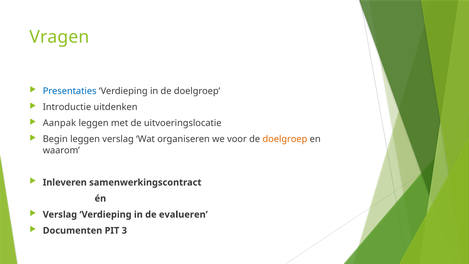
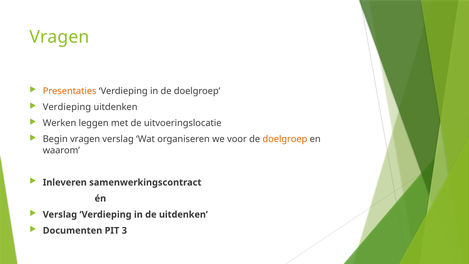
Presentaties colour: blue -> orange
Introductie at (67, 107): Introductie -> Verdieping
Aanpak: Aanpak -> Werken
Begin leggen: leggen -> vragen
de evalueren: evalueren -> uitdenken
